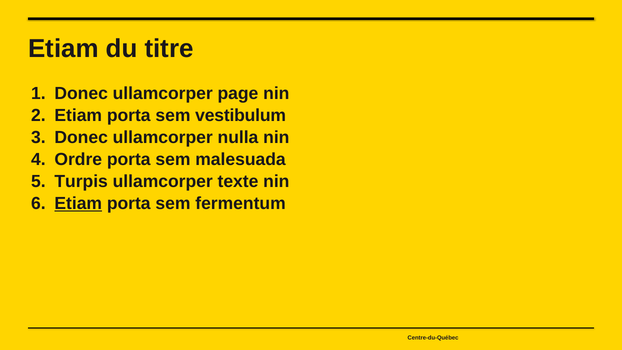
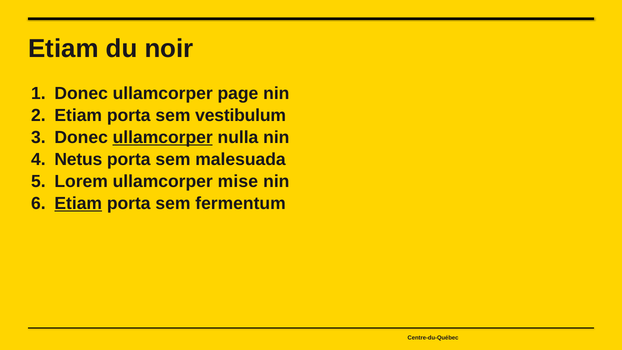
titre: titre -> noir
ullamcorper at (163, 137) underline: none -> present
Ordre: Ordre -> Netus
Turpis: Turpis -> Lorem
texte: texte -> mise
